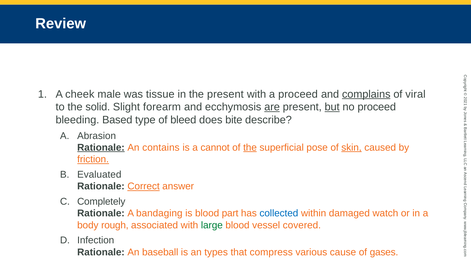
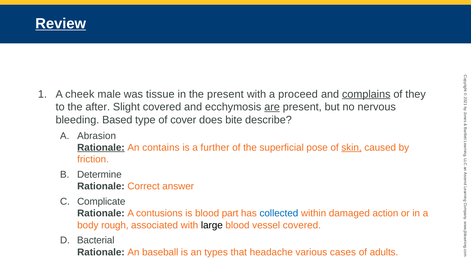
Review underline: none -> present
viral: viral -> they
solid: solid -> after
Slight forearm: forearm -> covered
but underline: present -> none
no proceed: proceed -> nervous
bleed: bleed -> cover
cannot: cannot -> further
the at (250, 148) underline: present -> none
friction underline: present -> none
Evaluated: Evaluated -> Determine
Correct underline: present -> none
Completely: Completely -> Complicate
bandaging: bandaging -> contusions
watch: watch -> action
large colour: green -> black
Infection: Infection -> Bacterial
compress: compress -> headache
cause: cause -> cases
gases: gases -> adults
